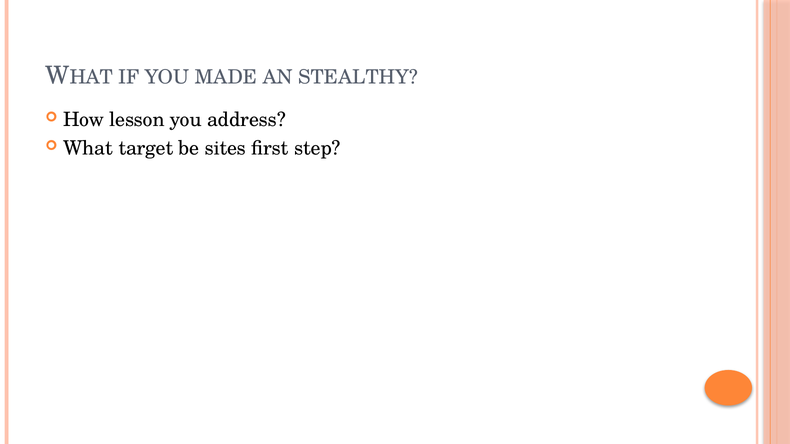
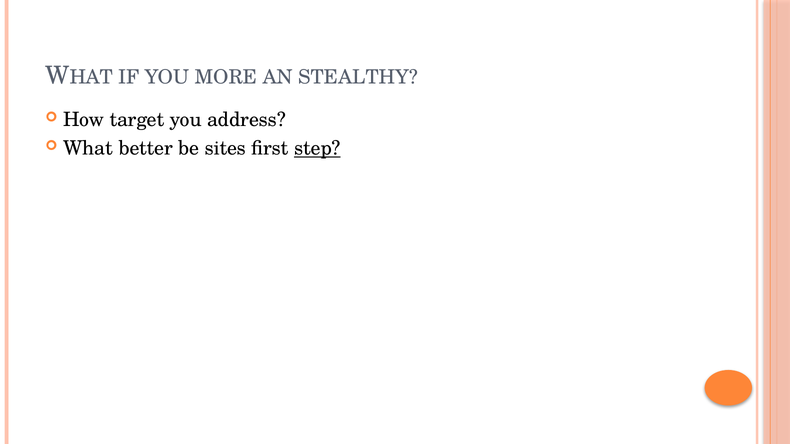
MADE: MADE -> MORE
lesson: lesson -> target
target: target -> better
step underline: none -> present
